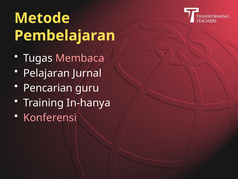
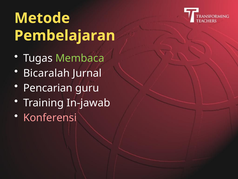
Membaca colour: pink -> light green
Pelajaran: Pelajaran -> Bicaralah
In-hanya: In-hanya -> In-jawab
